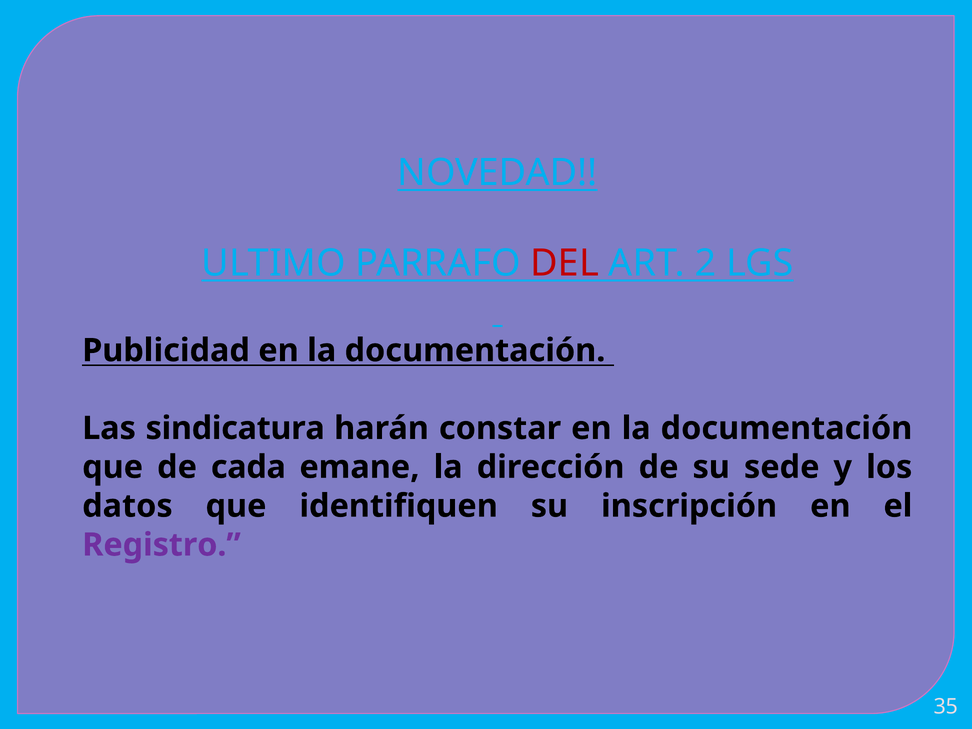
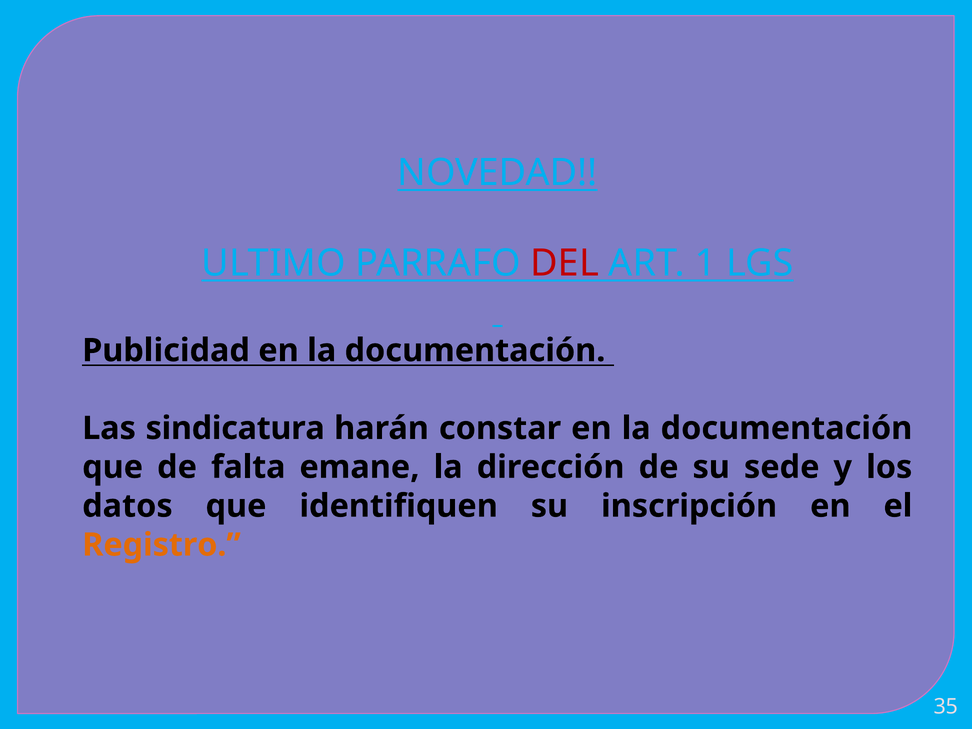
2: 2 -> 1
cada: cada -> falta
Registro colour: purple -> orange
